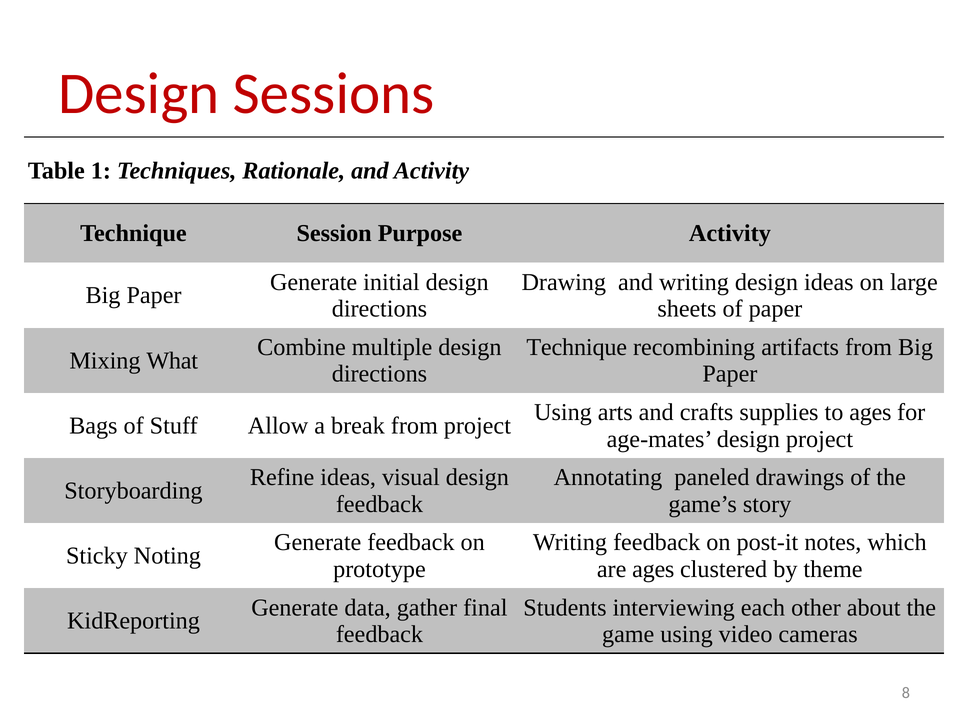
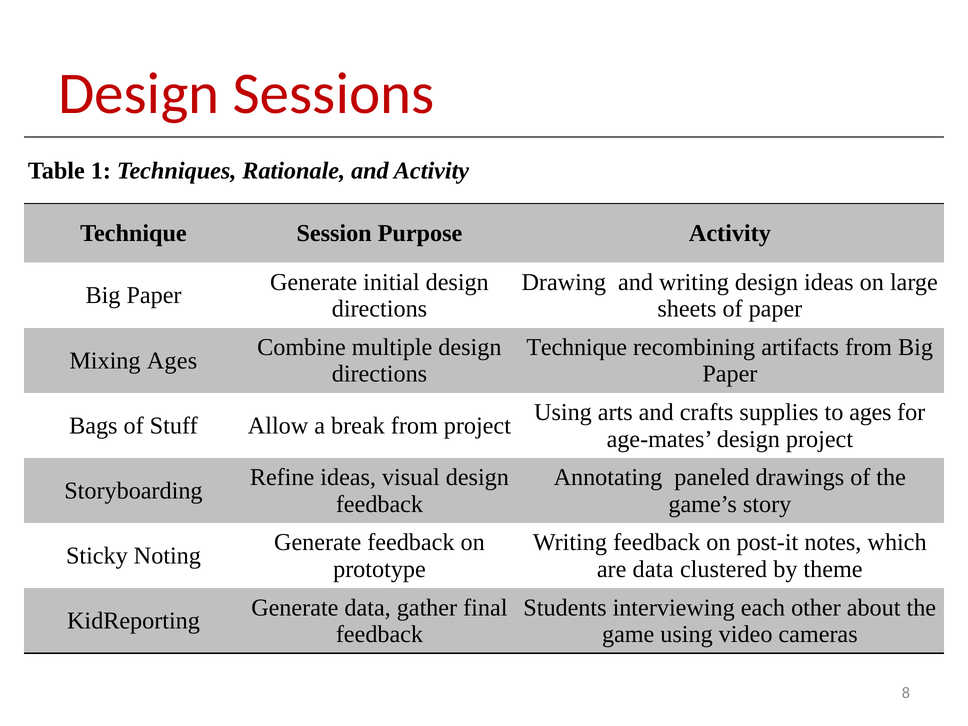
Mixing What: What -> Ages
are ages: ages -> data
